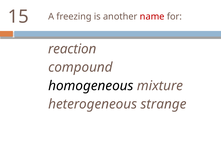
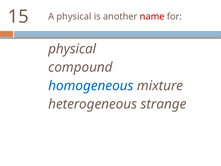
A freezing: freezing -> physical
reaction at (72, 49): reaction -> physical
homogeneous colour: black -> blue
